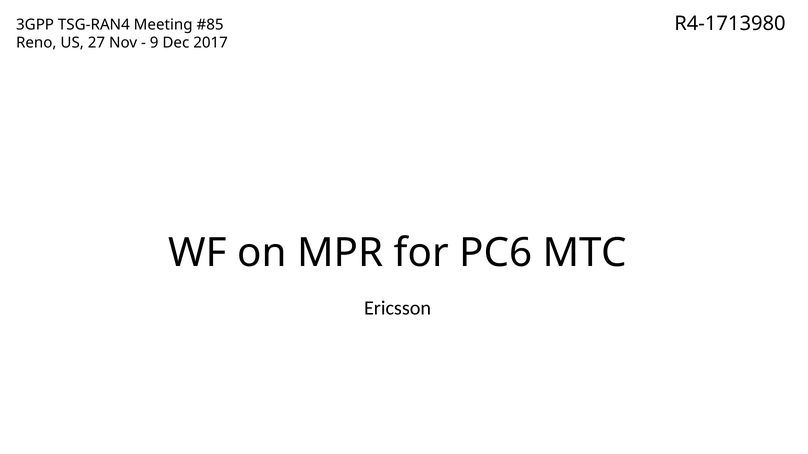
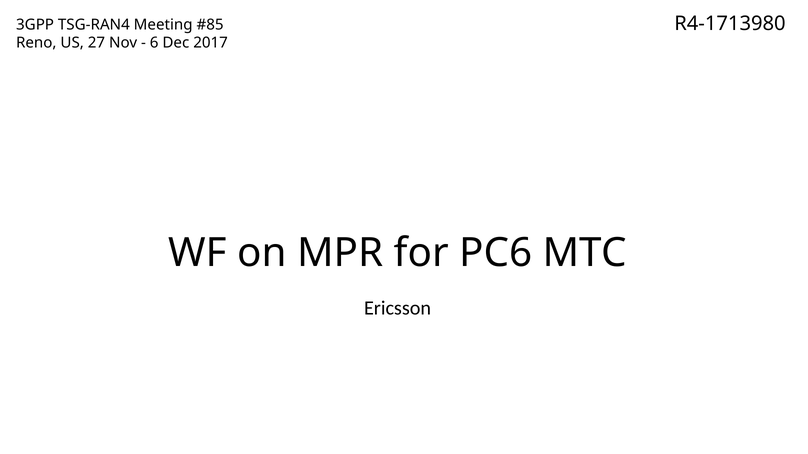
9: 9 -> 6
